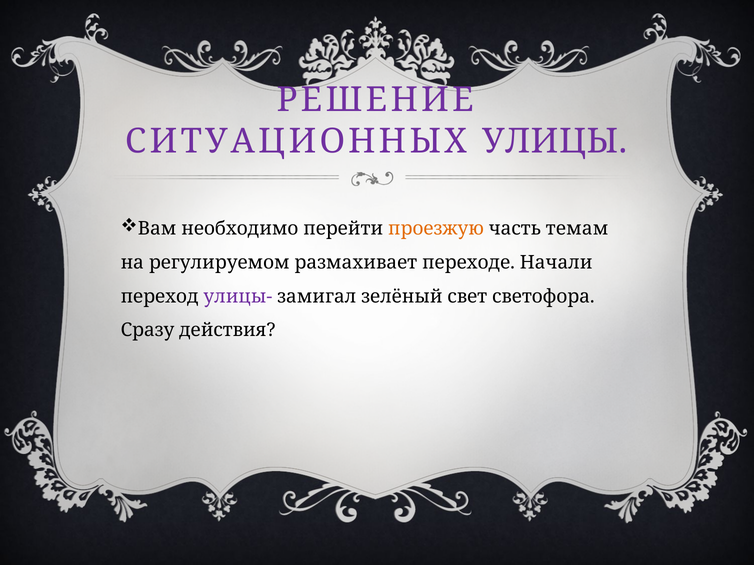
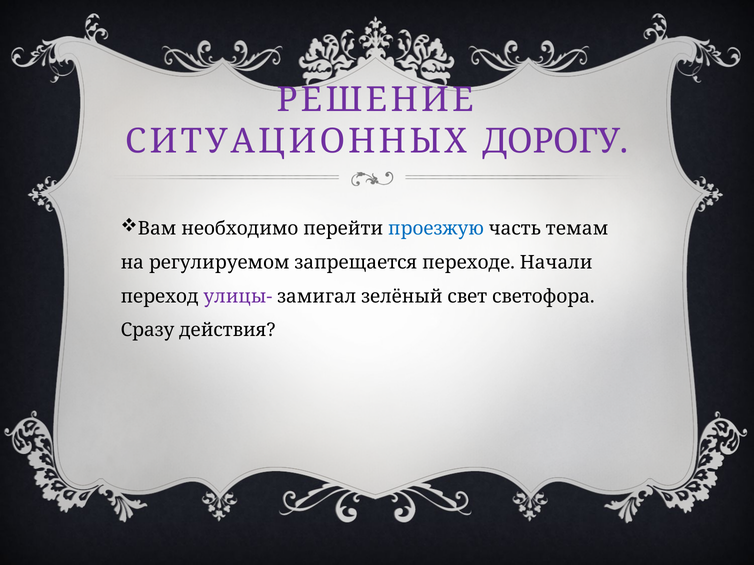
УЛИЦЫ: УЛИЦЫ -> ДОРОГУ
проезжую colour: orange -> blue
размахивает: размахивает -> запрещается
